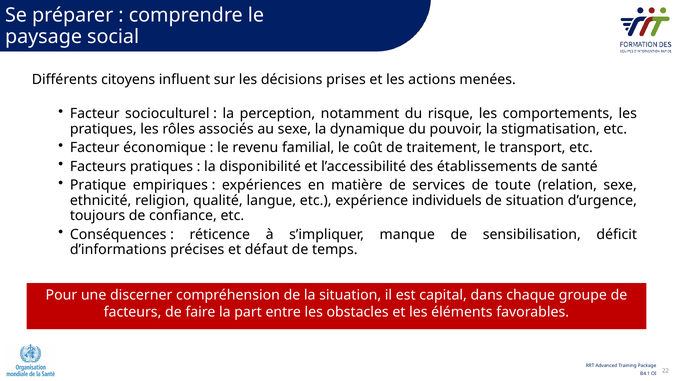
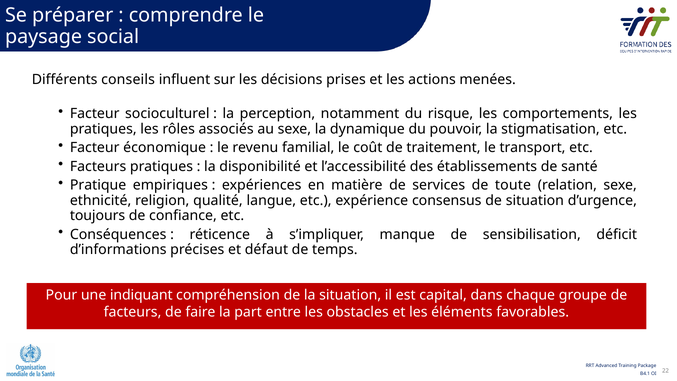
citoyens: citoyens -> conseils
individuels: individuels -> consensus
discerner: discerner -> indiquant
